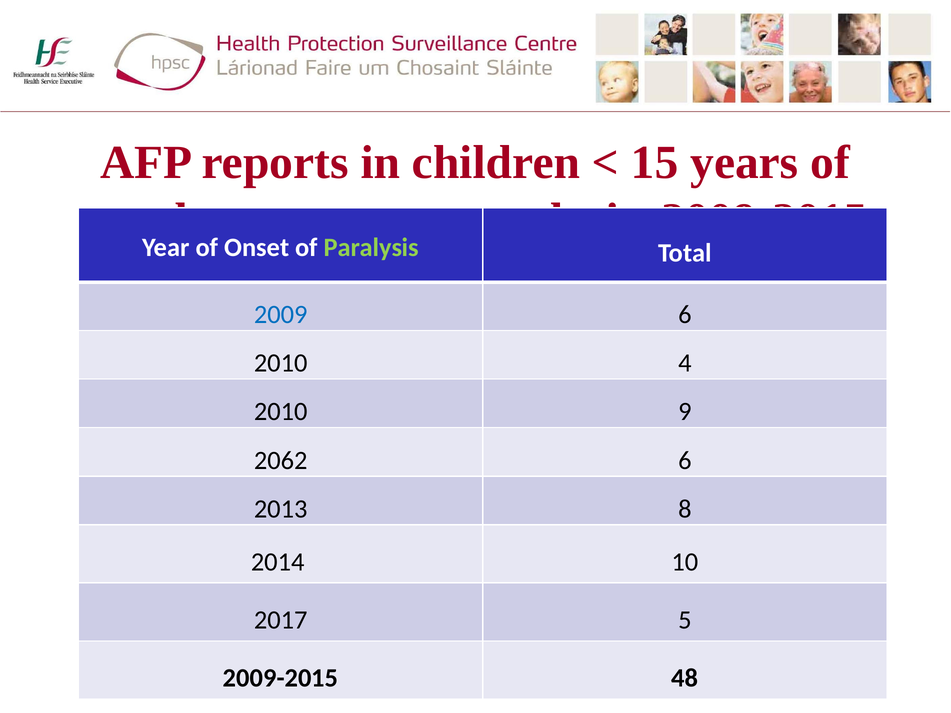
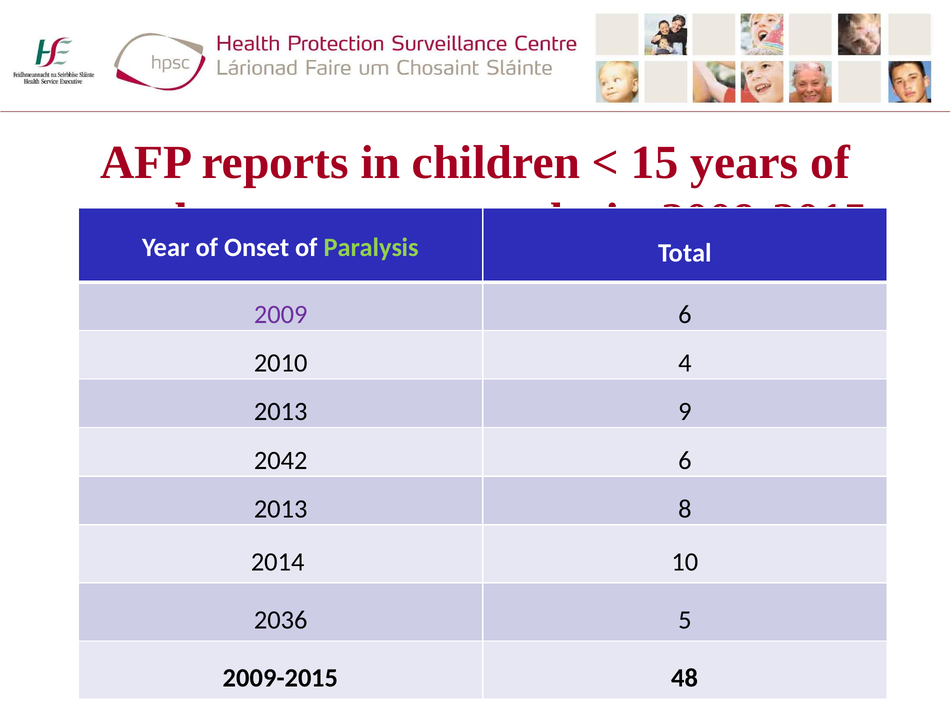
2009 colour: blue -> purple
2010 at (281, 412): 2010 -> 2013
2062: 2062 -> 2042
2017: 2017 -> 2036
